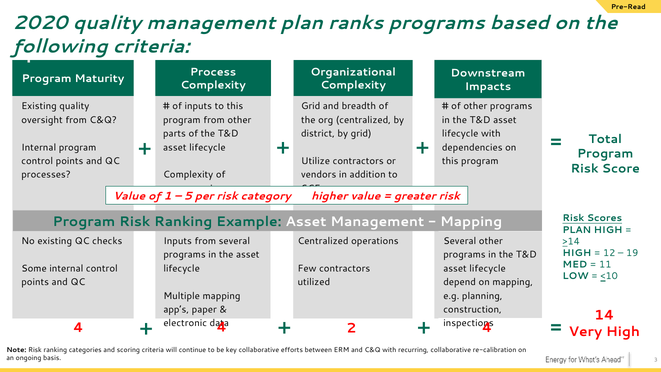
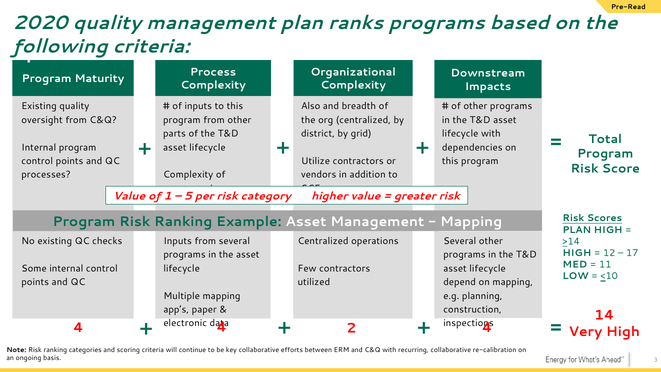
Grid at (311, 106): Grid -> Also
19: 19 -> 17
